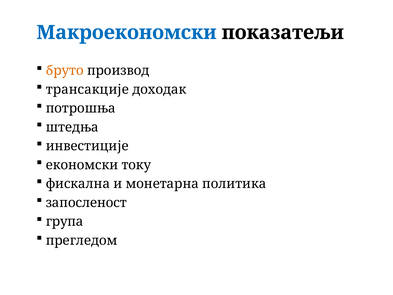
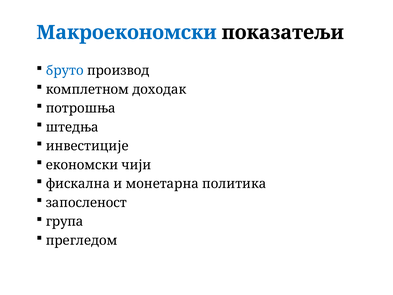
бруто colour: orange -> blue
трансакције: трансакције -> комплетном
току: току -> чији
